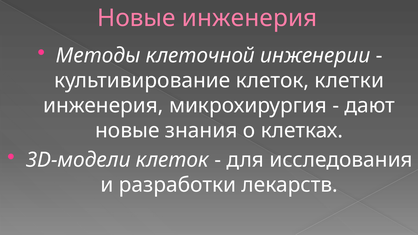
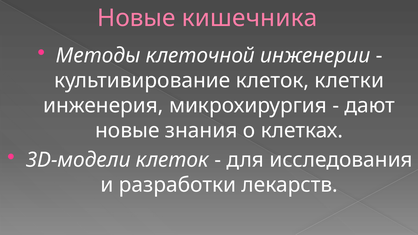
Новые инженерия: инженерия -> кишечника
